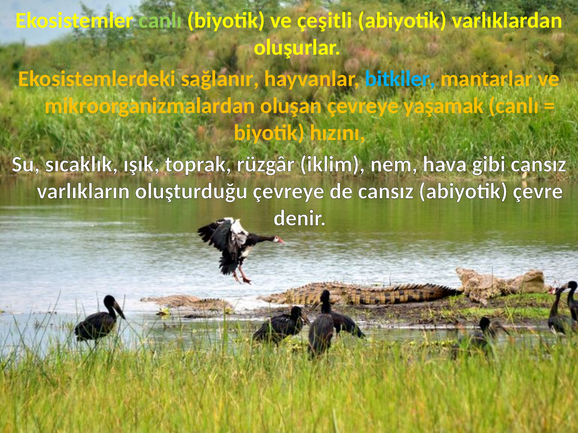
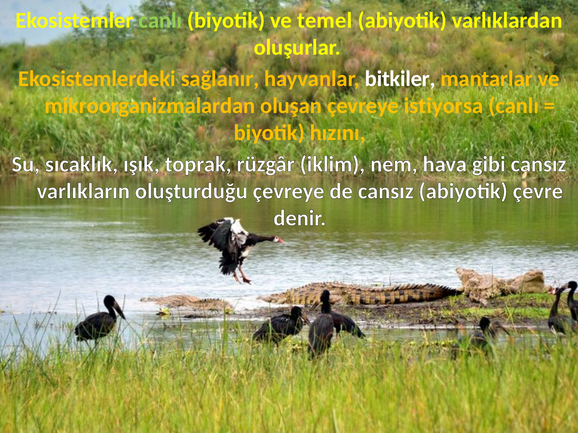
çeşitli: çeşitli -> temel
bitkiler colour: light blue -> white
yaşamak: yaşamak -> istiyorsa
